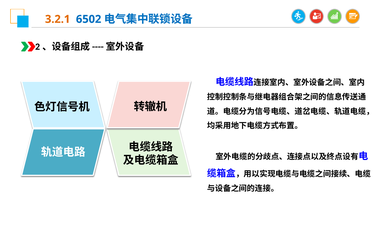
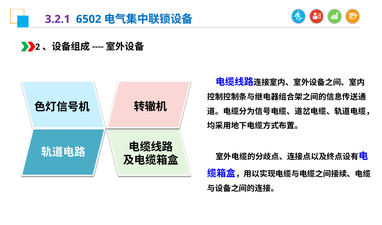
3.2.1 colour: orange -> purple
